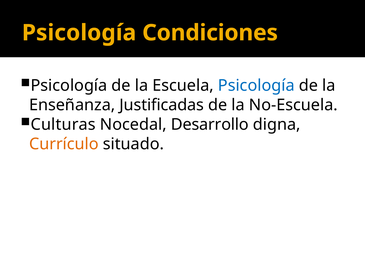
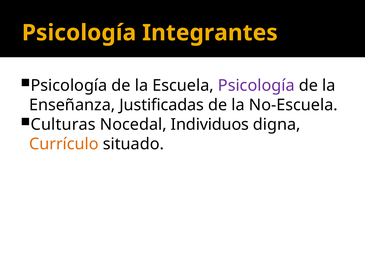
Condiciones: Condiciones -> Integrantes
Psicología at (256, 85) colour: blue -> purple
Desarrollo: Desarrollo -> Individuos
